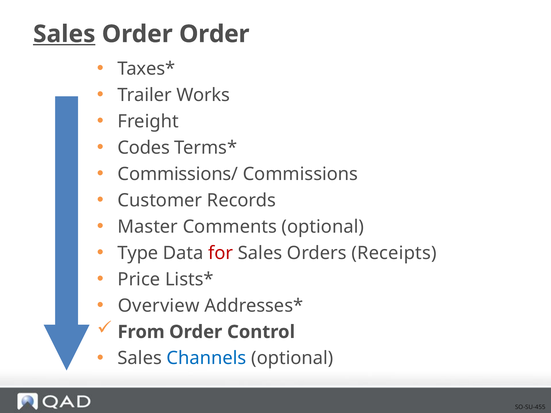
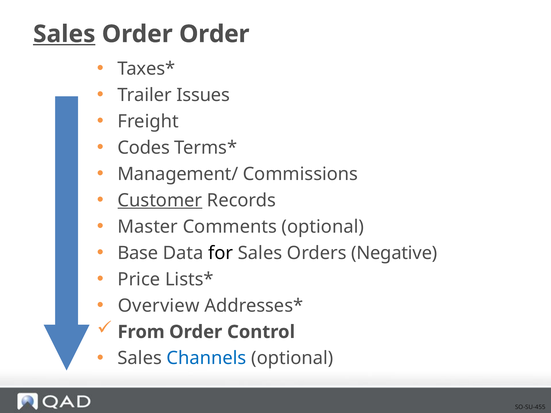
Works: Works -> Issues
Commissions/: Commissions/ -> Management/
Customer underline: none -> present
Type: Type -> Base
for colour: red -> black
Receipts: Receipts -> Negative
